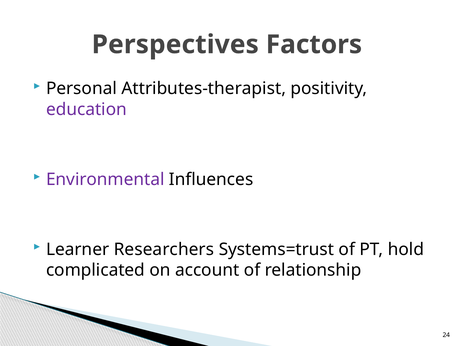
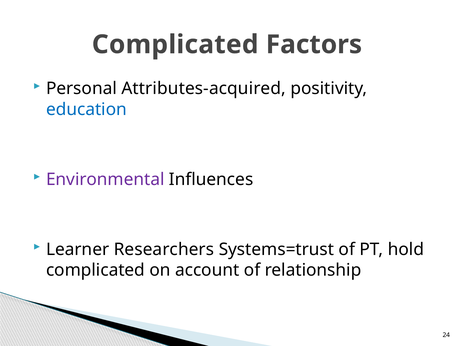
Perspectives at (175, 44): Perspectives -> Complicated
Attributes-therapist: Attributes-therapist -> Attributes-acquired
education colour: purple -> blue
